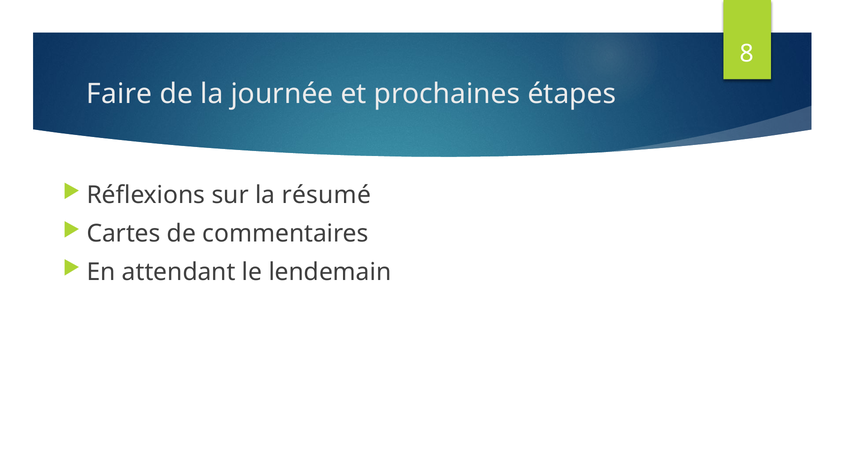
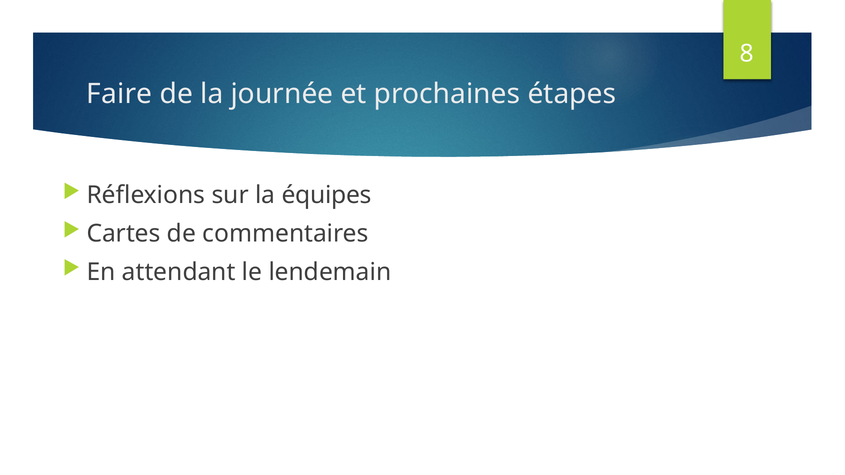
résumé: résumé -> équipes
